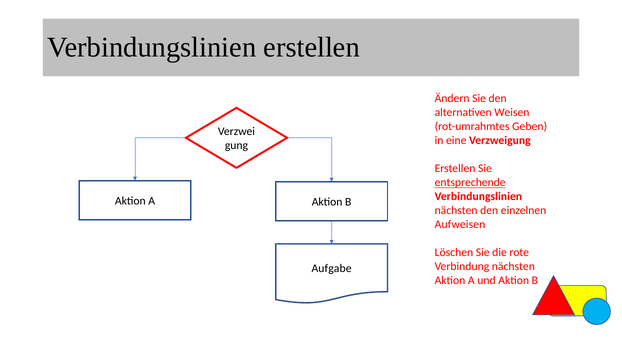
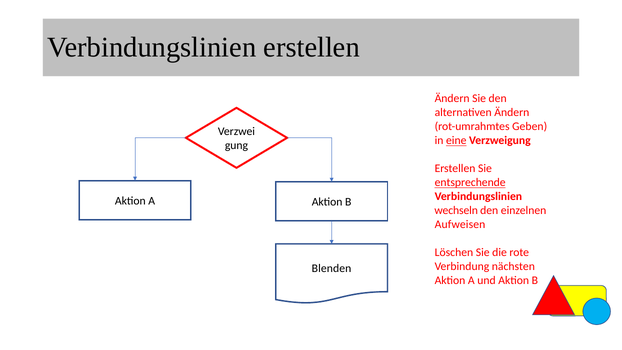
alternativen Weisen: Weisen -> Ändern
eine underline: none -> present
nächsten at (456, 211): nächsten -> wechseln
Aufgabe: Aufgabe -> Blenden
